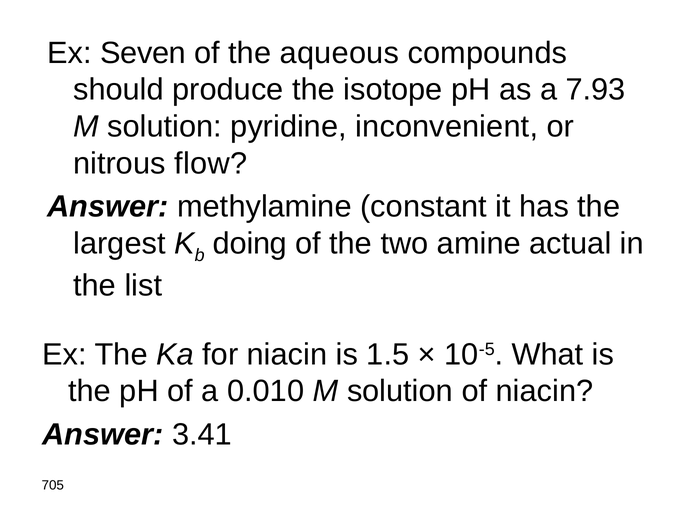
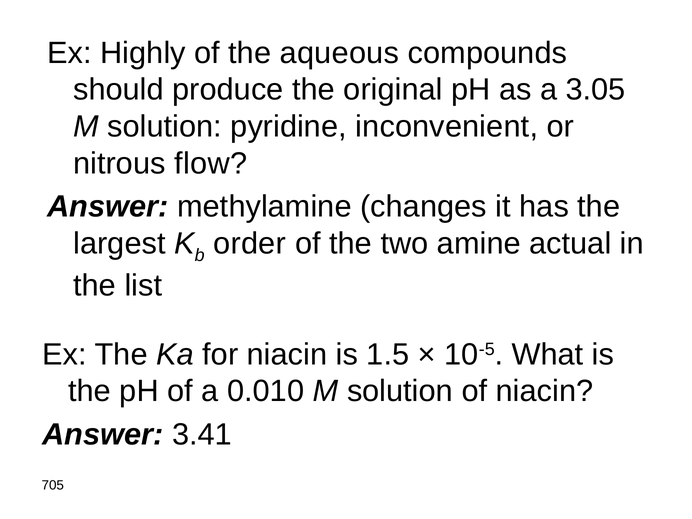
Seven: Seven -> Highly
isotope: isotope -> original
7.93: 7.93 -> 3.05
constant: constant -> changes
doing: doing -> order
